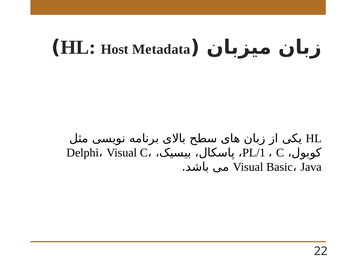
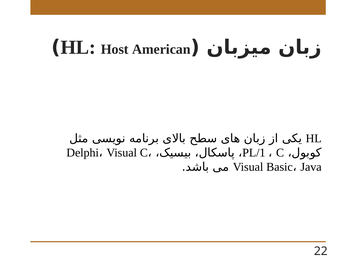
Metadata: Metadata -> American
